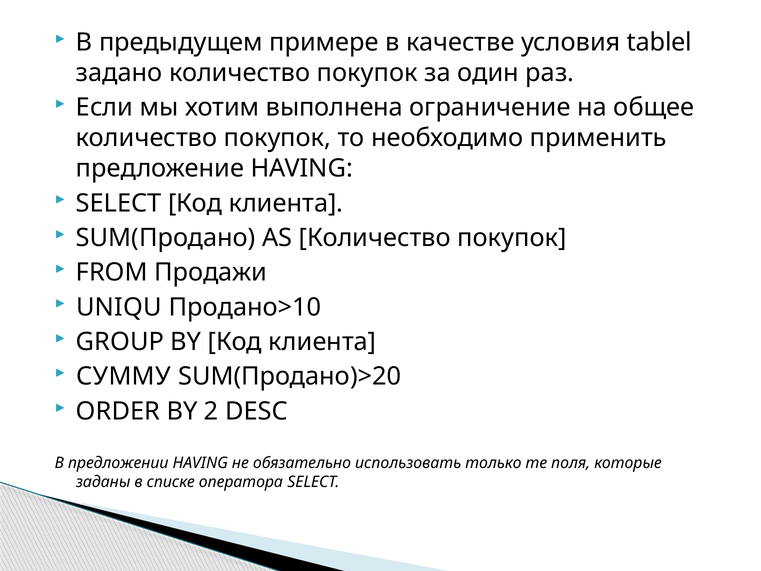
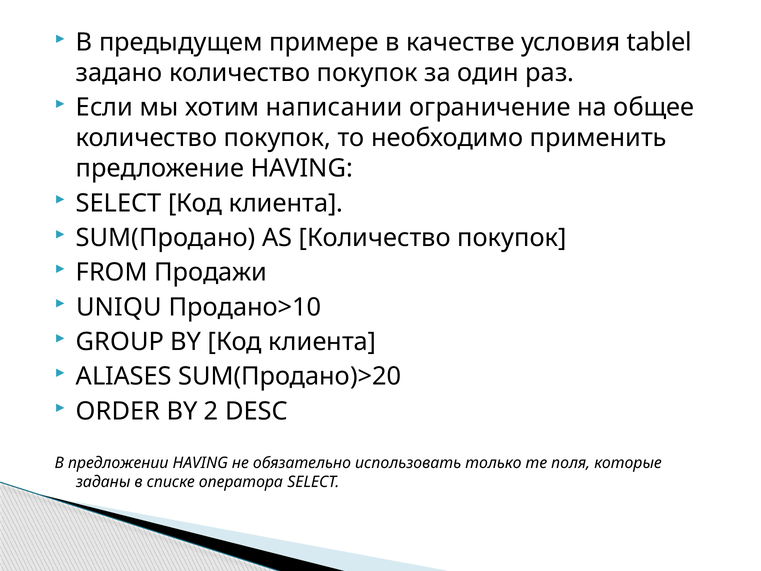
выполнена: выполнена -> написании
СУММУ: СУММУ -> ALIASES
